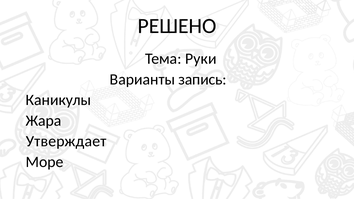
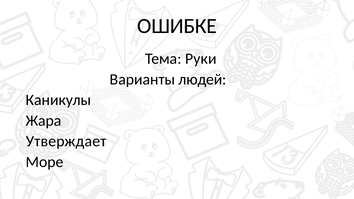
РЕШЕНО: РЕШЕНО -> ОШИБКЕ
запись: запись -> людей
